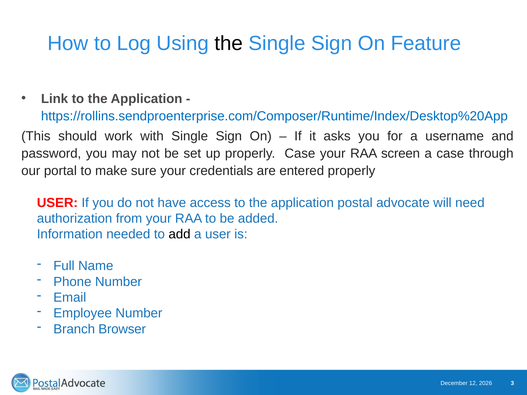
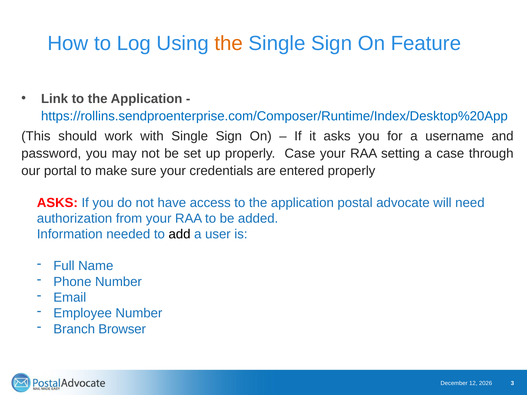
the at (229, 43) colour: black -> orange
screen: screen -> setting
USER at (57, 203): USER -> ASKS
